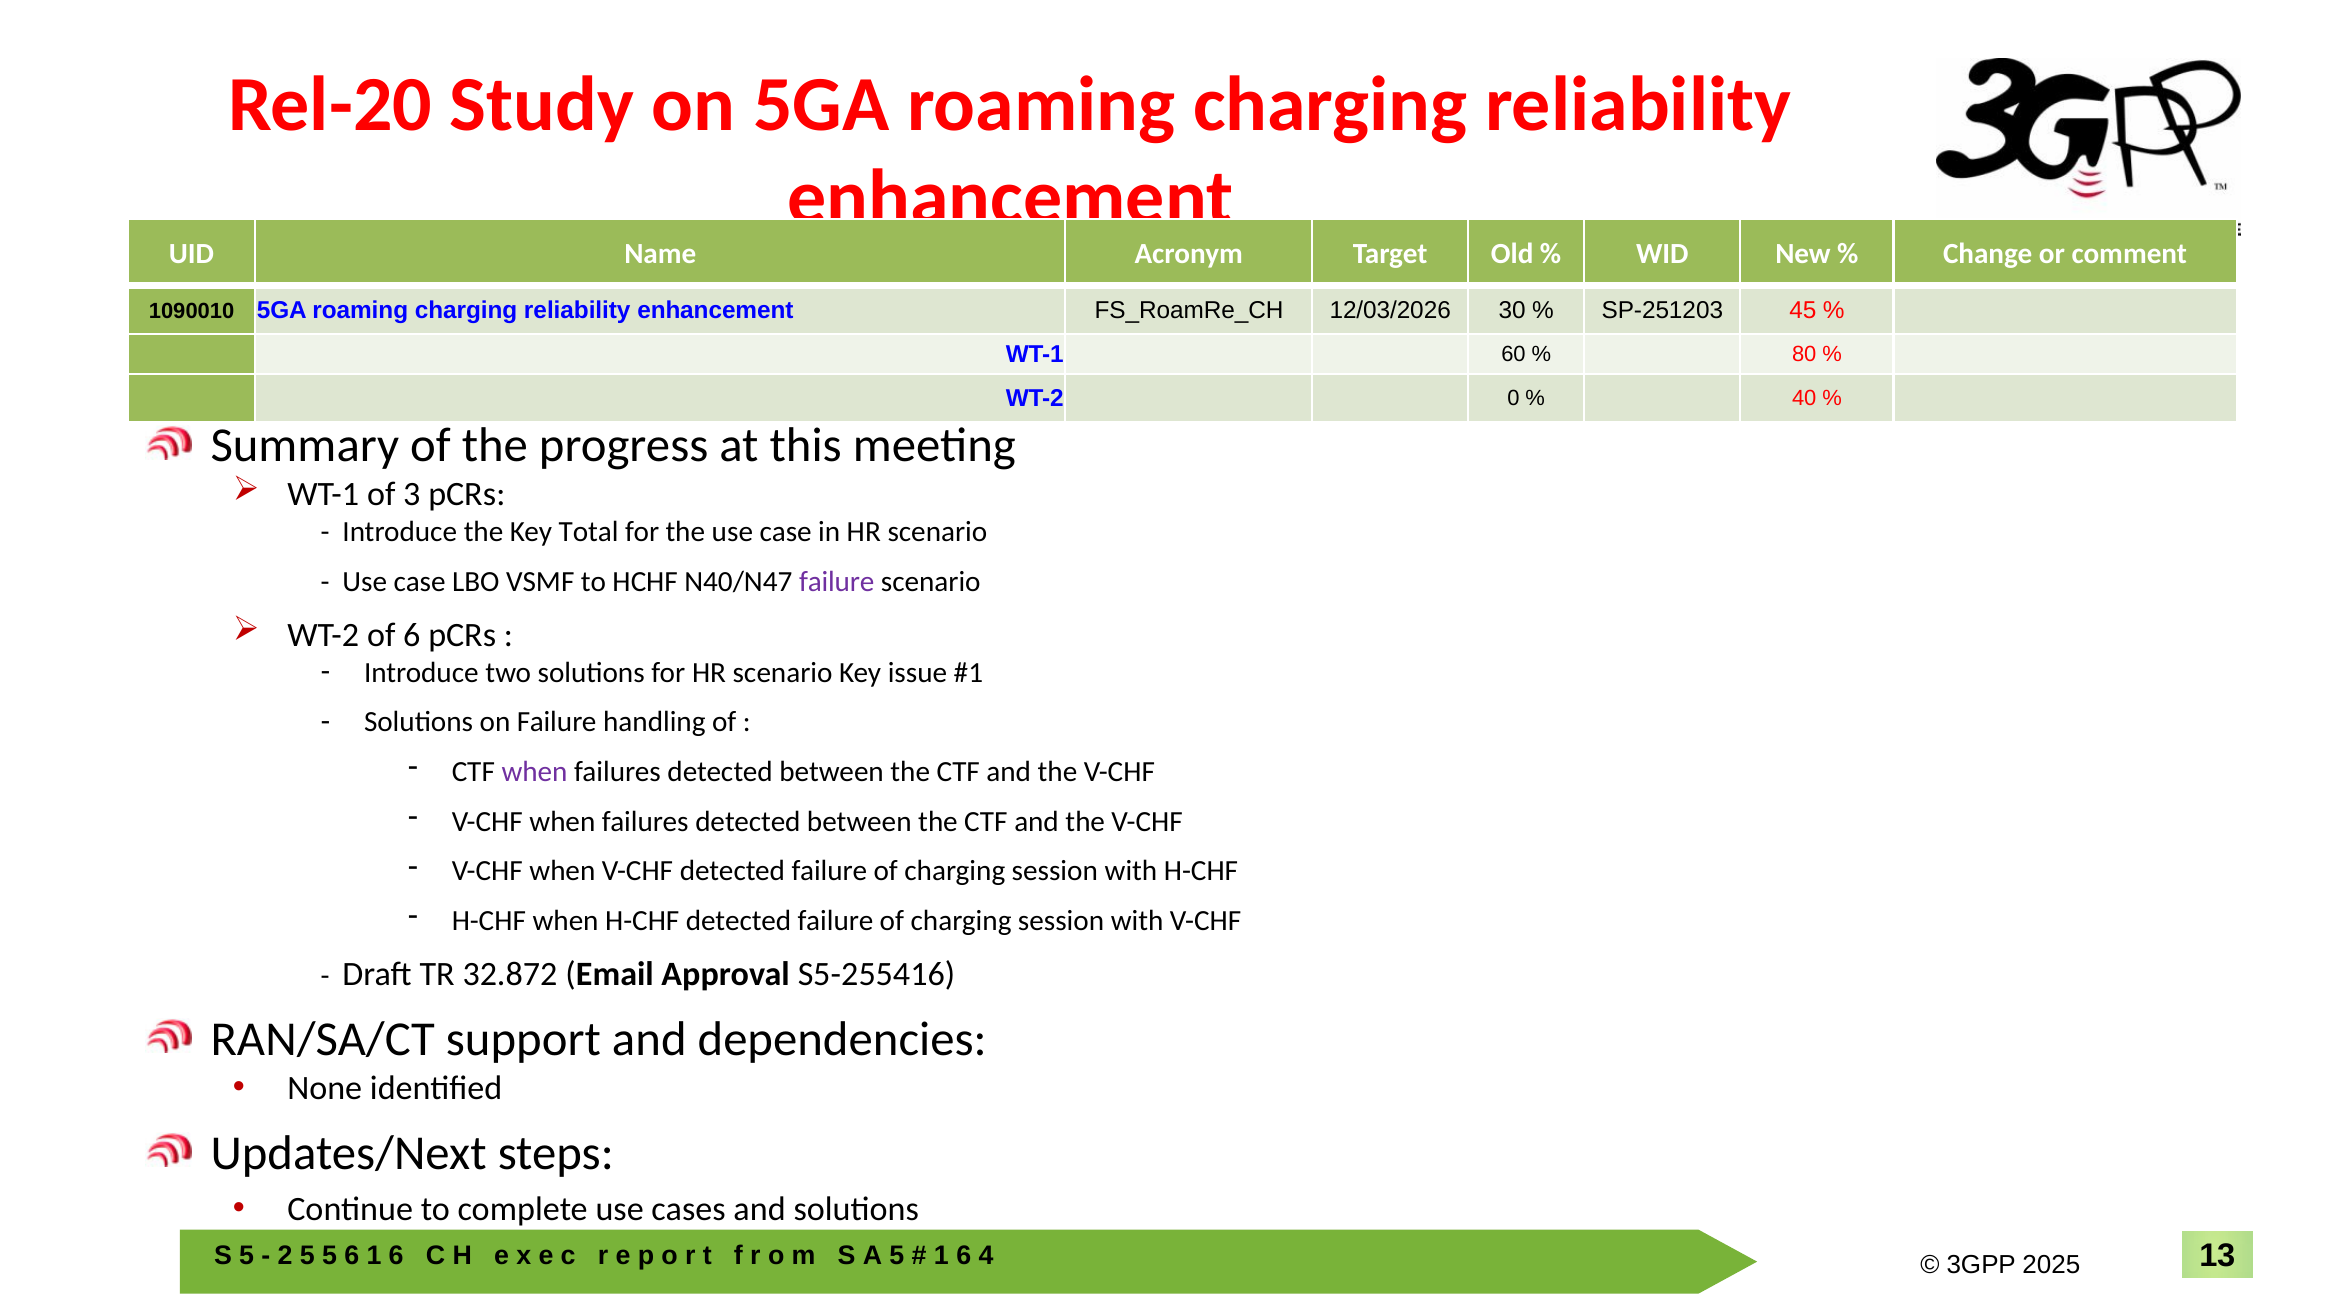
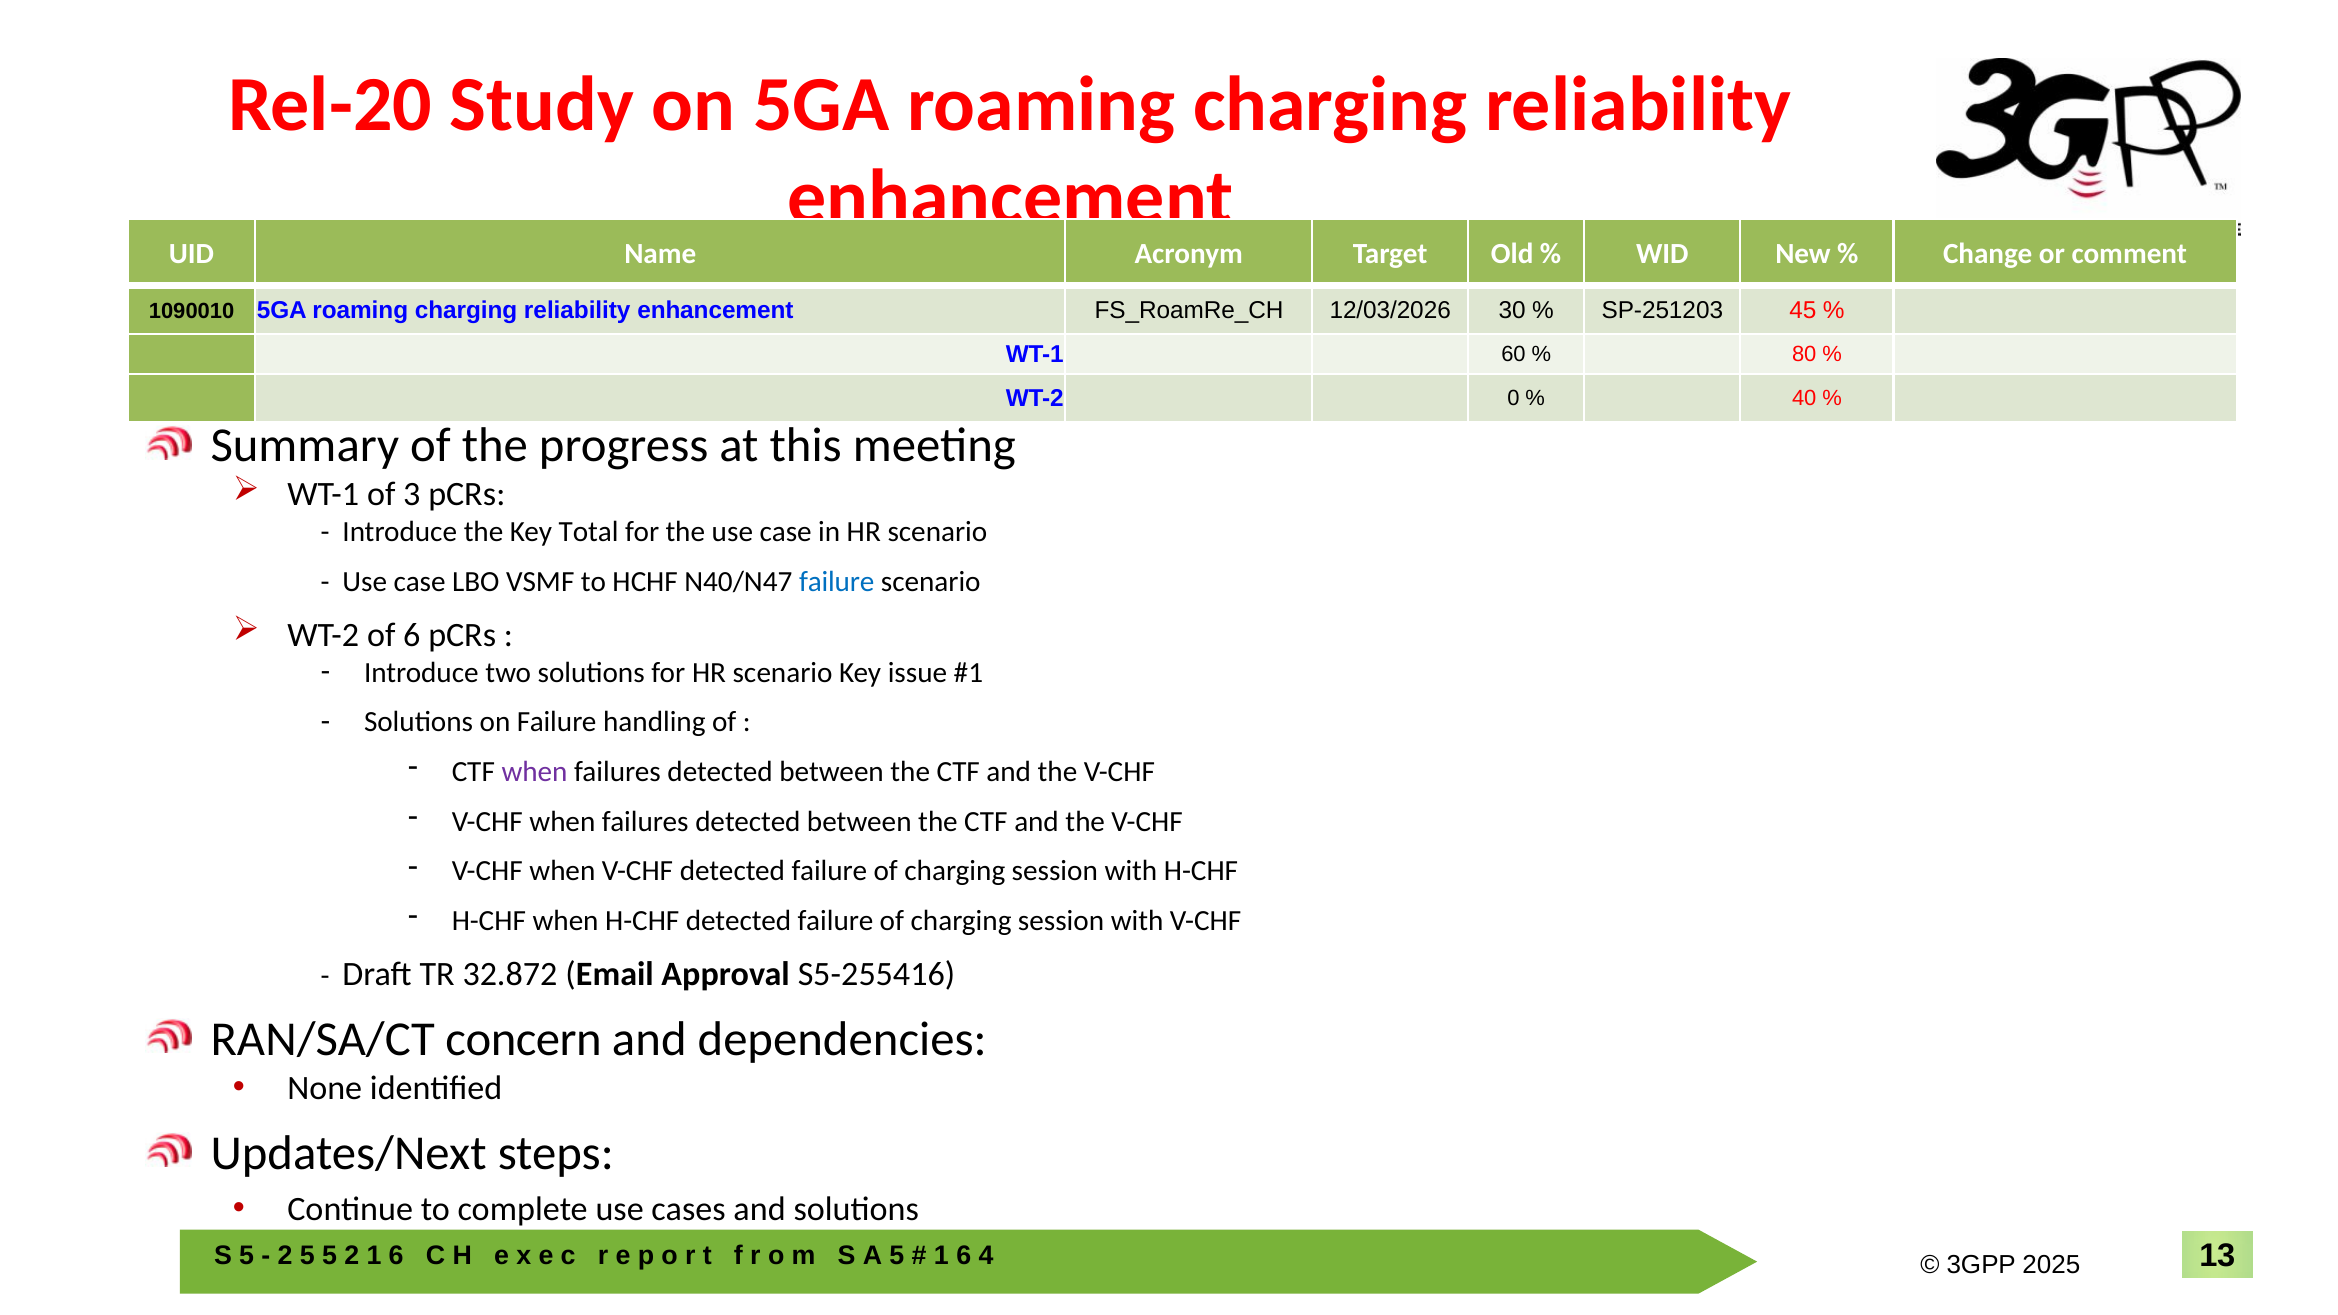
failure at (837, 582) colour: purple -> blue
support: support -> concern
6 at (352, 1256): 6 -> 2
